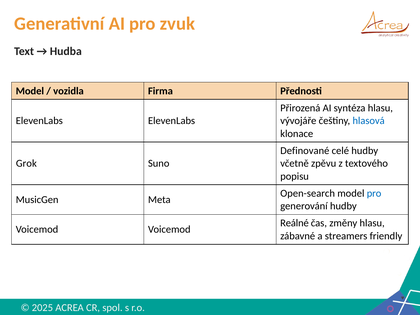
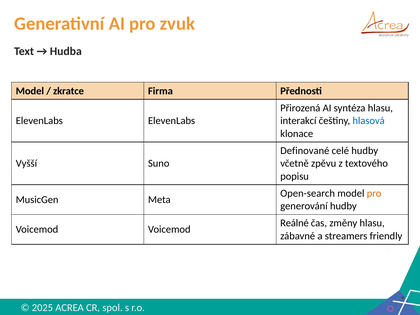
vozidla: vozidla -> zkratce
vývojáře: vývojáře -> interakcí
Grok: Grok -> Vyšší
pro at (374, 193) colour: blue -> orange
